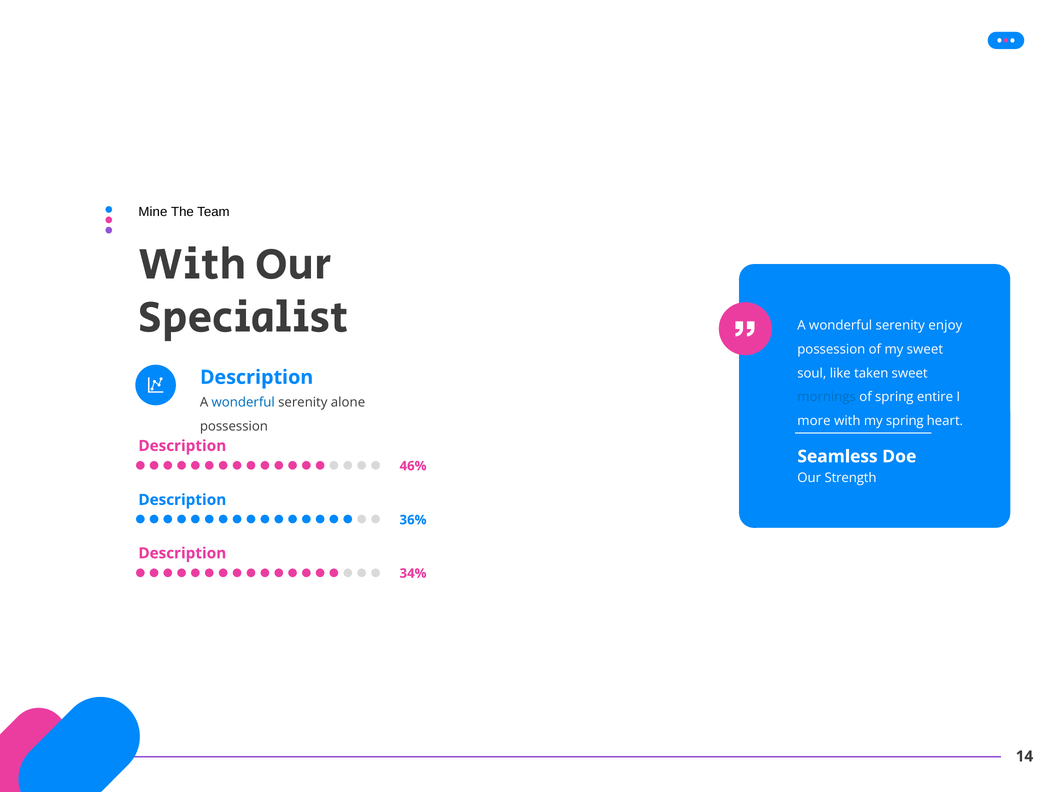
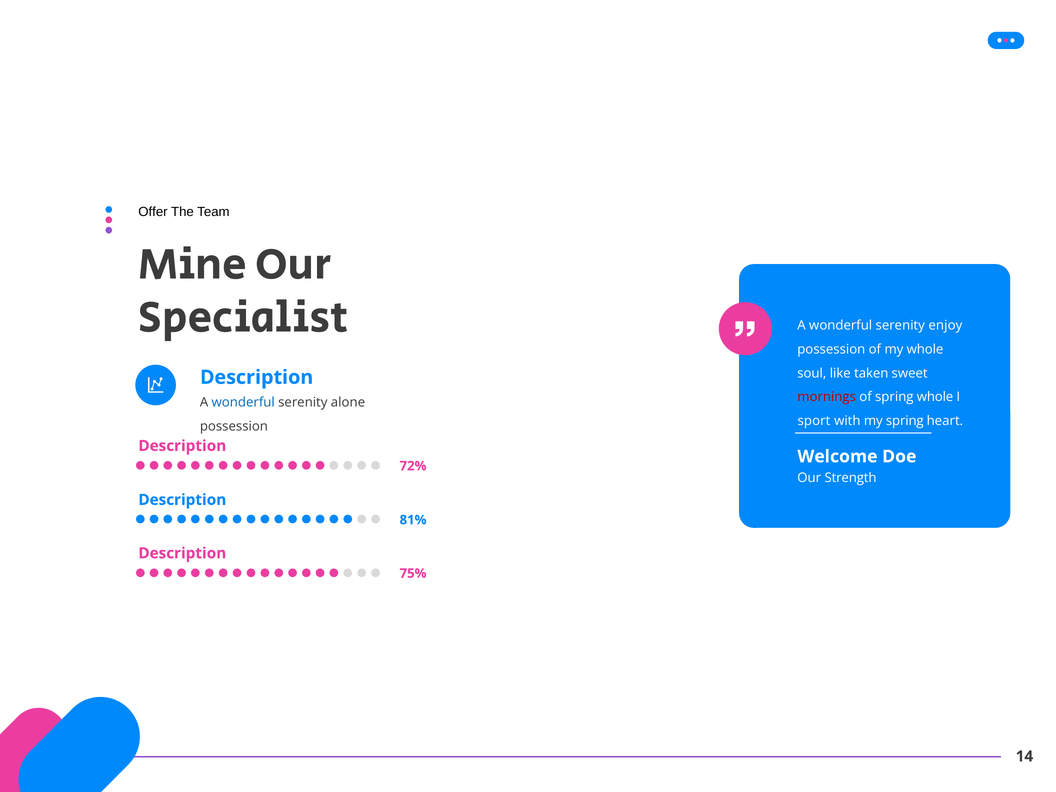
Mine: Mine -> Offer
With at (192, 264): With -> Mine
my sweet: sweet -> whole
mornings colour: blue -> red
spring entire: entire -> whole
more: more -> sport
Seamless: Seamless -> Welcome
46%: 46% -> 72%
36%: 36% -> 81%
34%: 34% -> 75%
